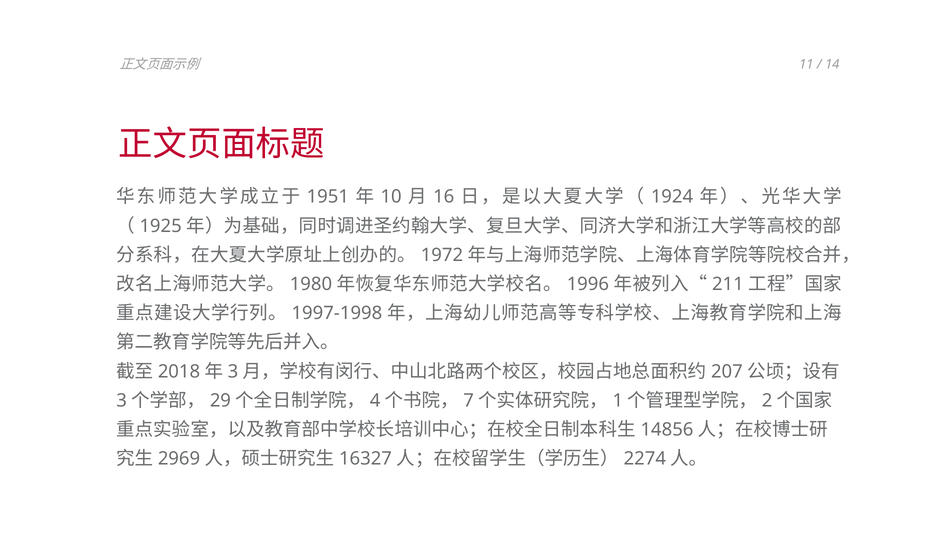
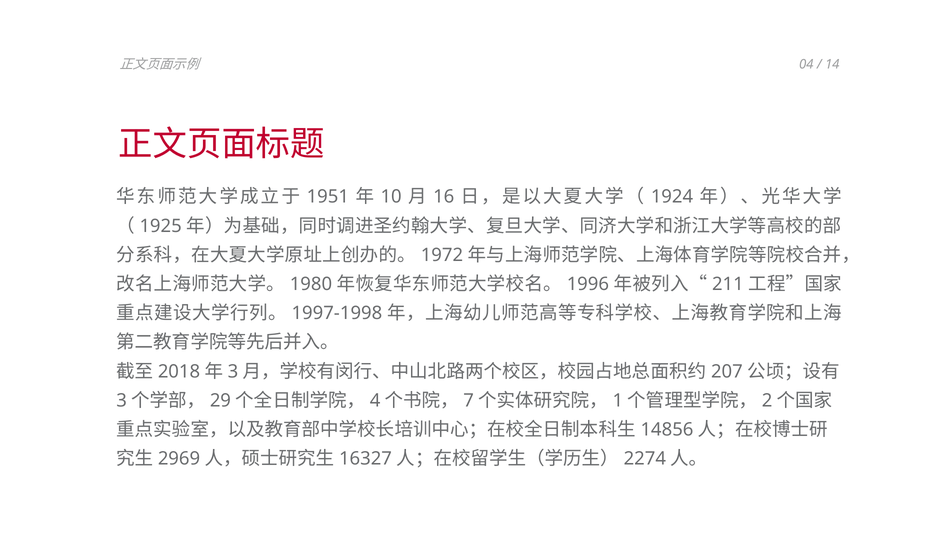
11: 11 -> 04
